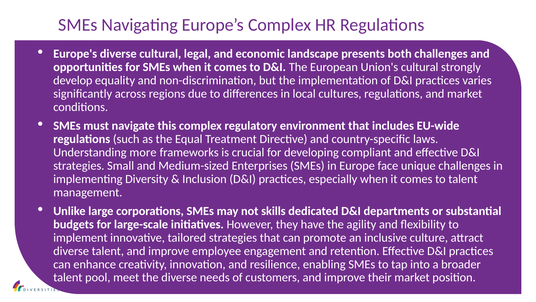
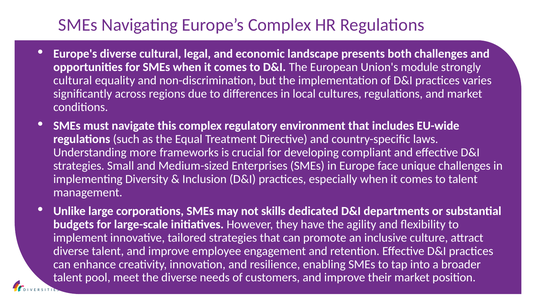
Union's cultural: cultural -> module
develop at (73, 80): develop -> cultural
